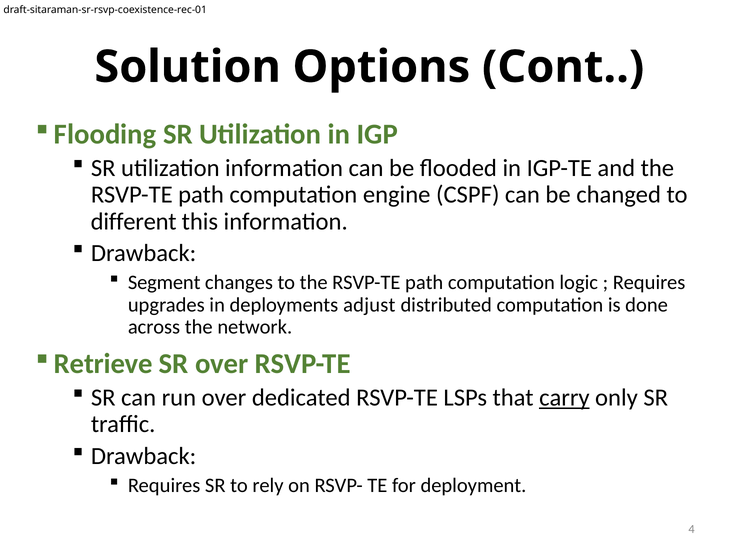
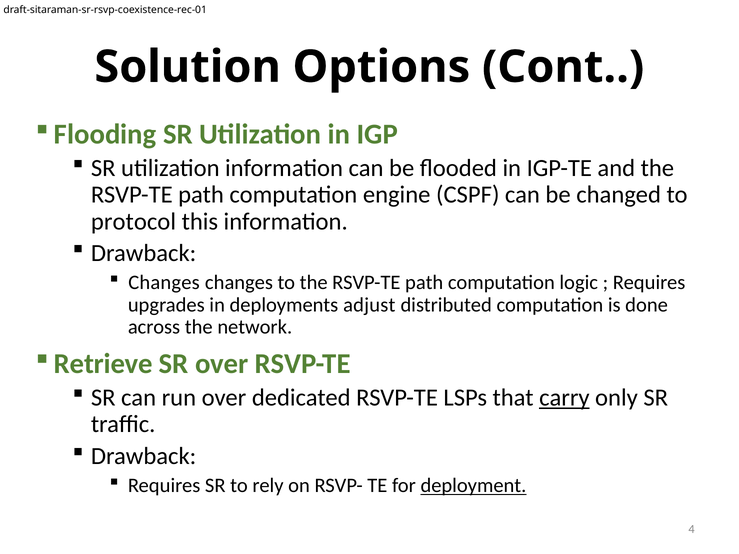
different: different -> protocol
Segment at (164, 283): Segment -> Changes
deployment underline: none -> present
